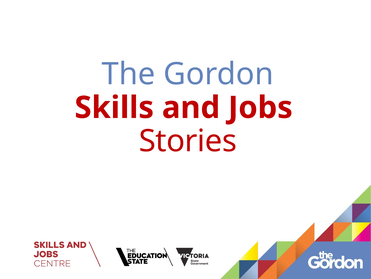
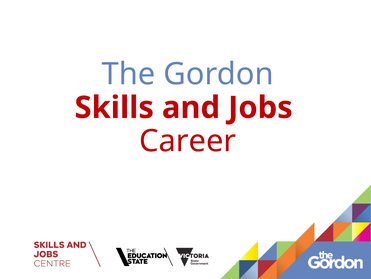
Stories: Stories -> Career
